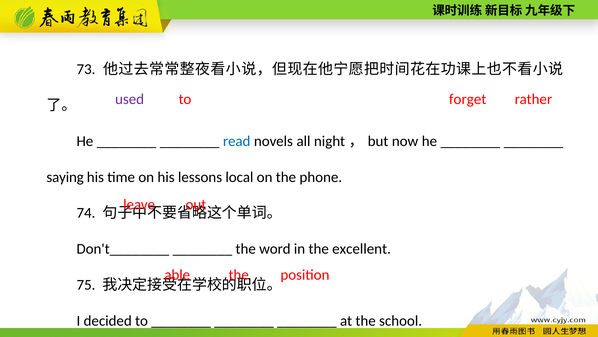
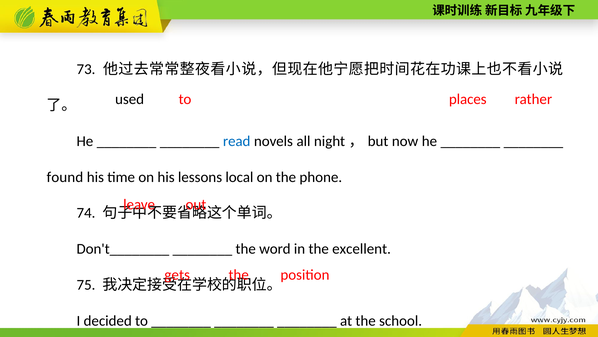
used colour: purple -> black
forget: forget -> places
saying: saying -> found
able: able -> gets
